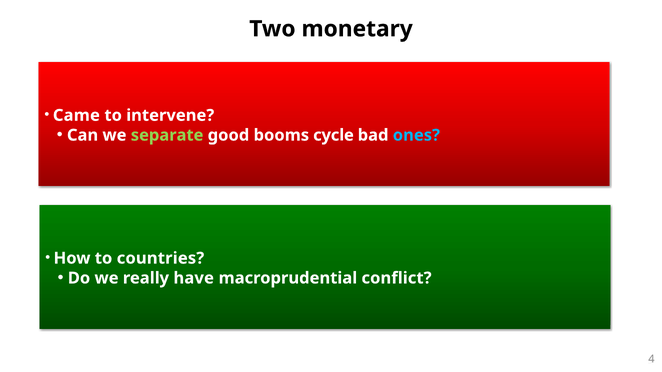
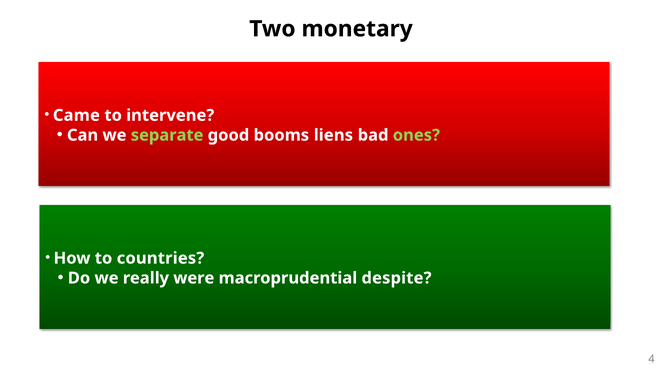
cycle: cycle -> liens
ones colour: light blue -> light green
have: have -> were
conflict: conflict -> despite
